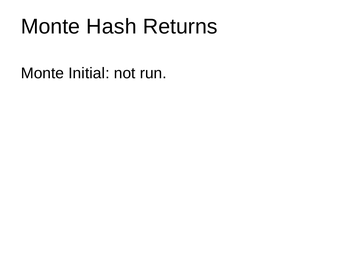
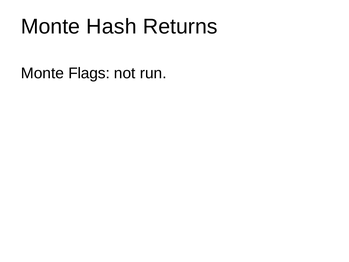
Initial: Initial -> Flags
